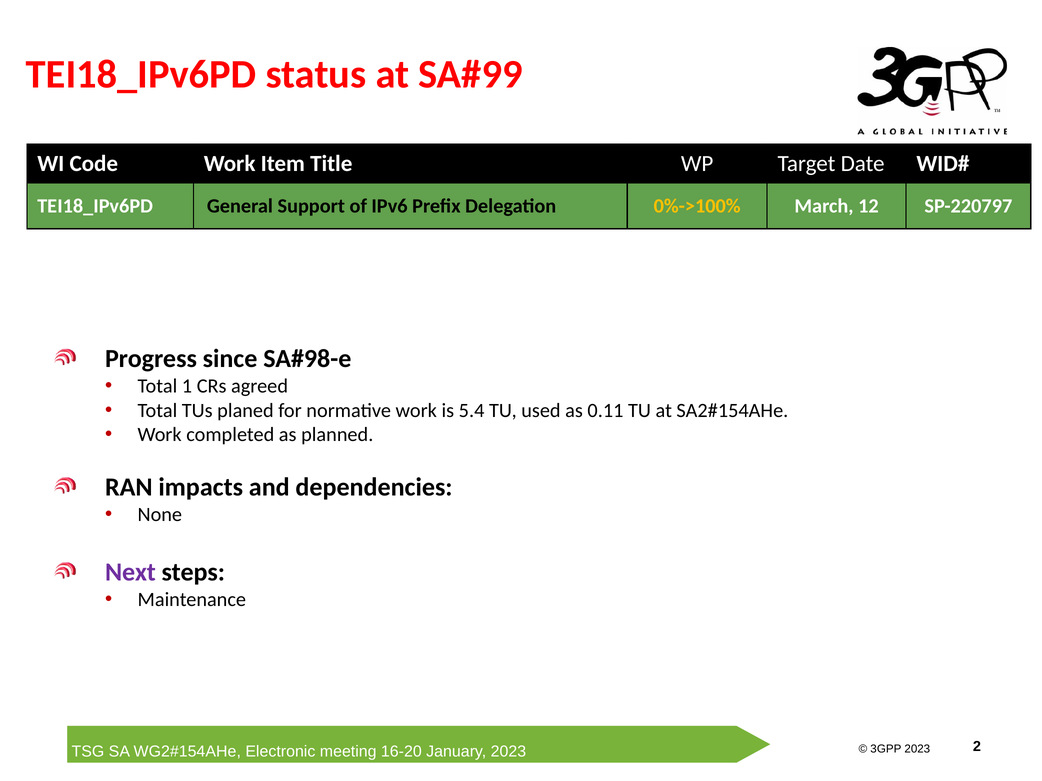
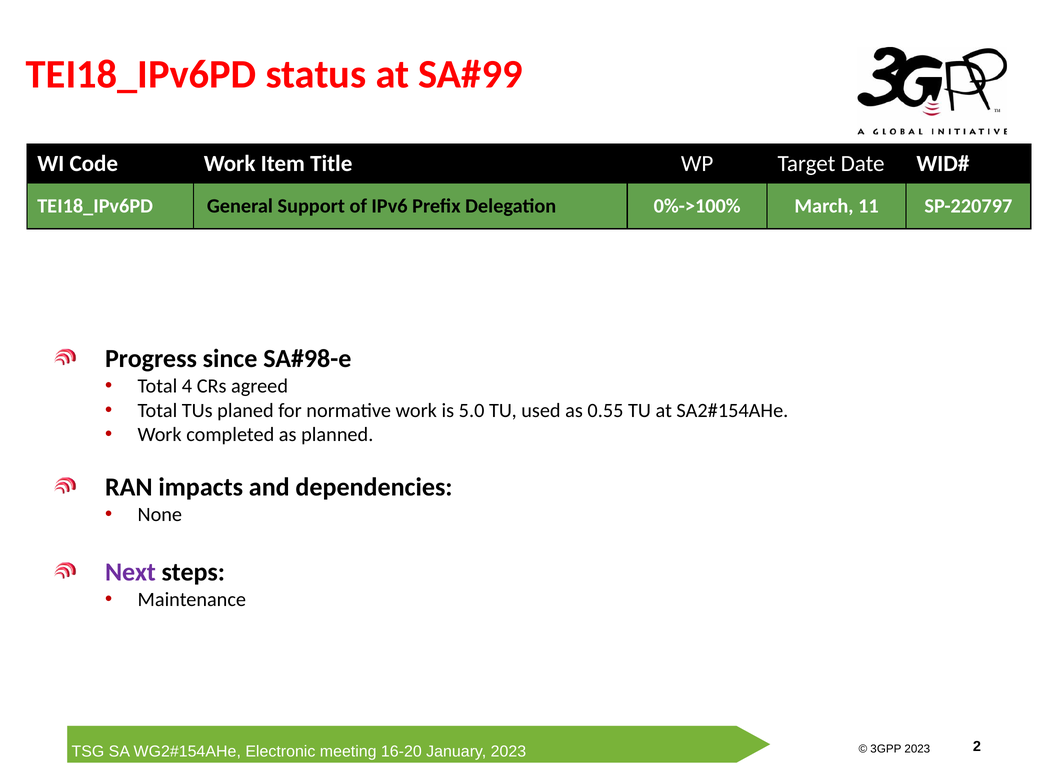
0%->100% colour: yellow -> white
12: 12 -> 11
1: 1 -> 4
5.4: 5.4 -> 5.0
0.11: 0.11 -> 0.55
